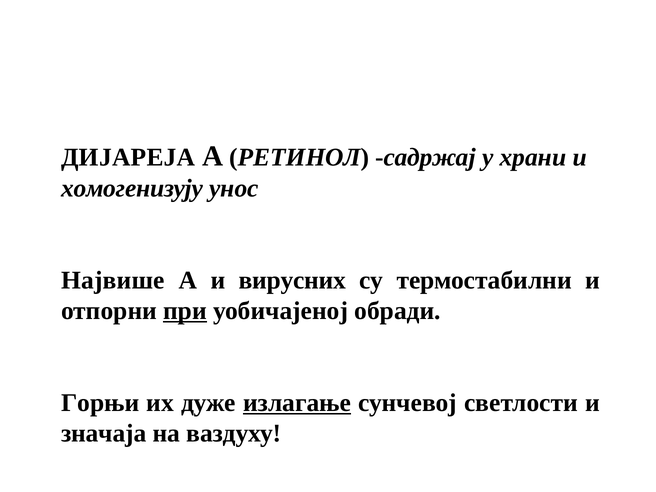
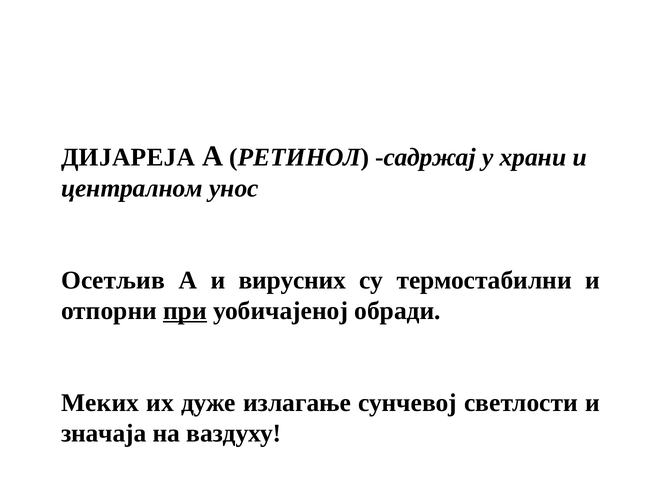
хомогенизују: хомогенизују -> централном
Највише: Највише -> Осетљив
Горњи: Горњи -> Меких
излагање underline: present -> none
